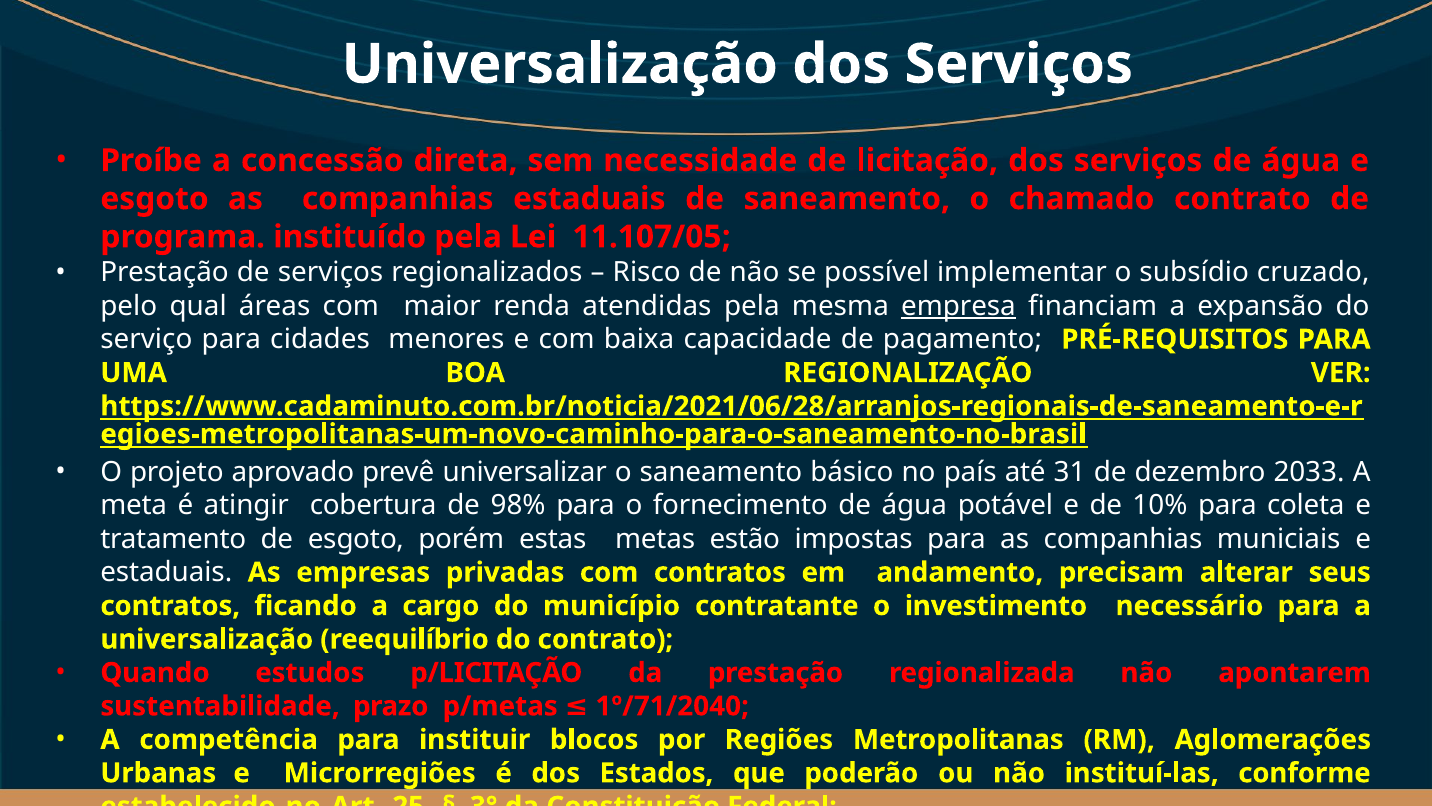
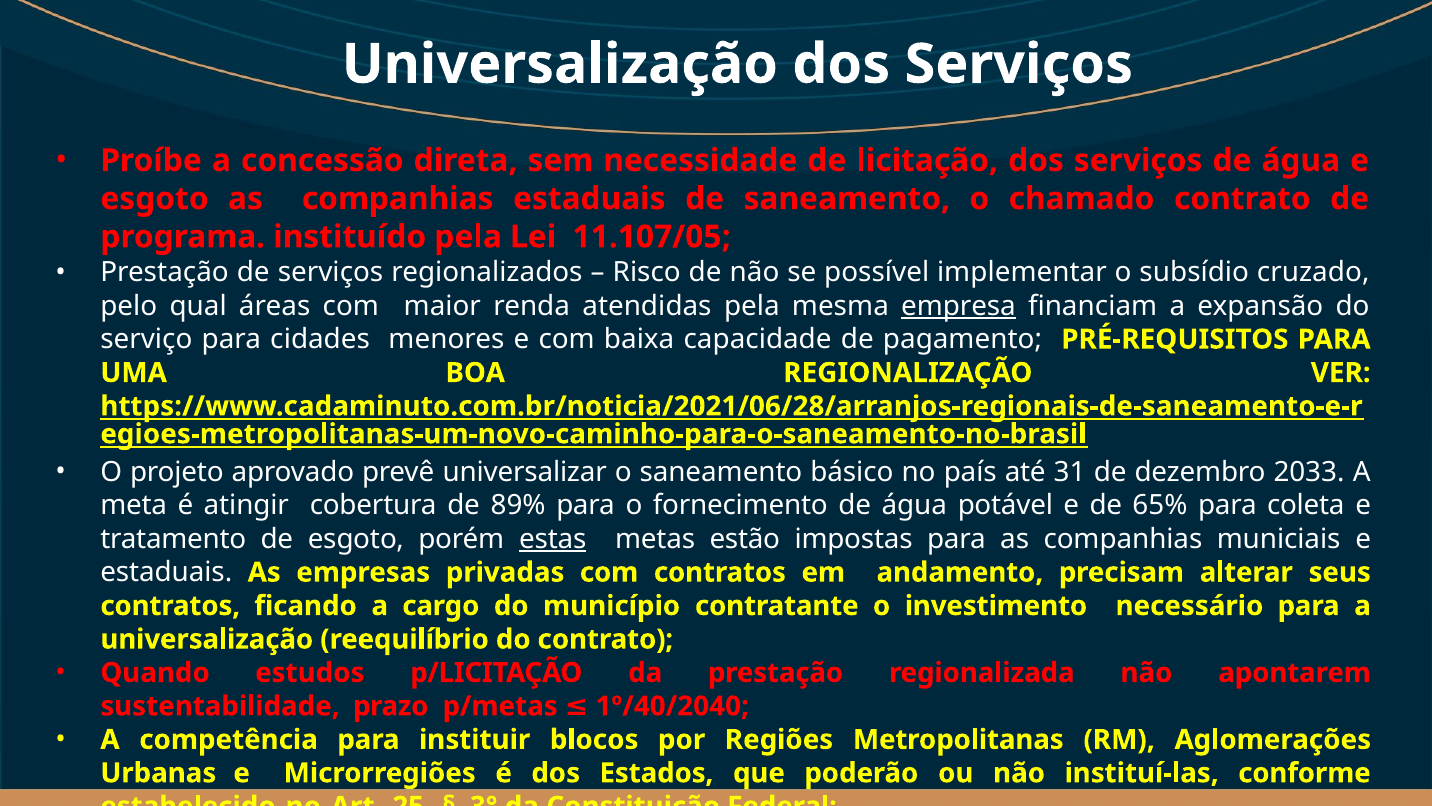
98%: 98% -> 89%
10%: 10% -> 65%
estas underline: none -> present
1º/71/2040: 1º/71/2040 -> 1º/40/2040
